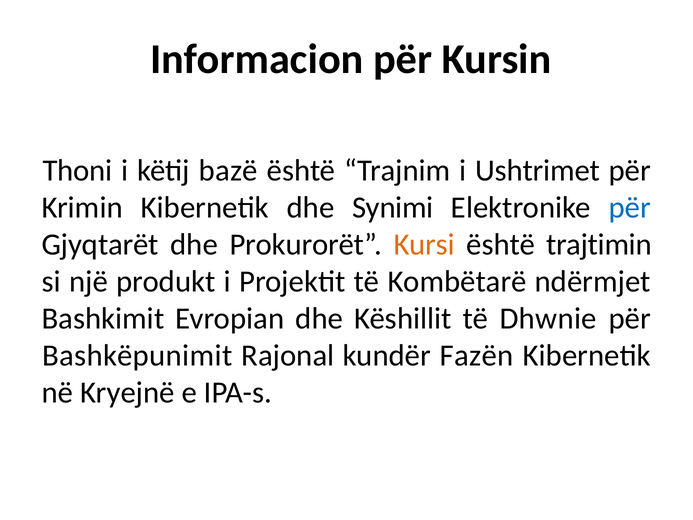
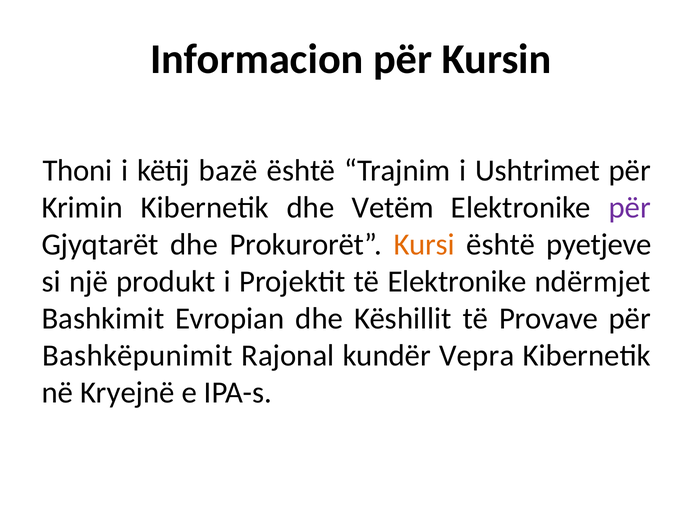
Synimi: Synimi -> Vetëm
për at (630, 207) colour: blue -> purple
trajtimin: trajtimin -> pyetjeve
të Kombëtarë: Kombëtarë -> Elektronike
Dhwnie: Dhwnie -> Provave
Fazën: Fazën -> Vepra
